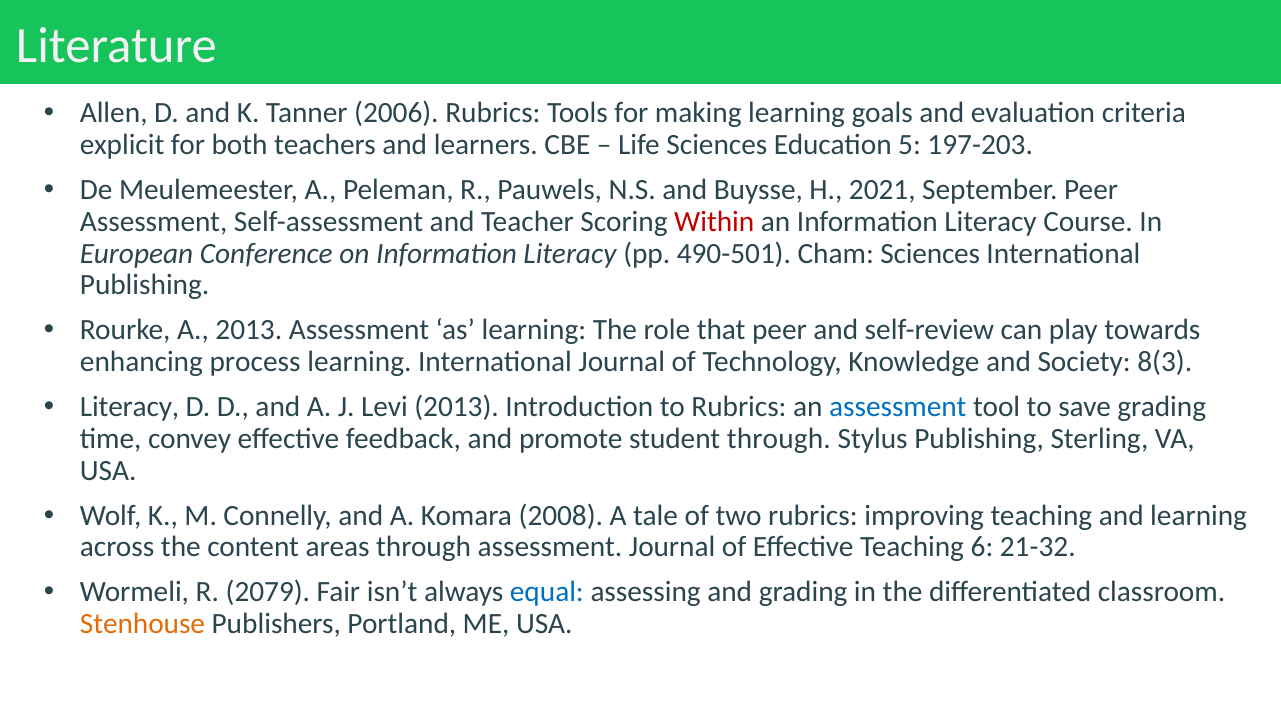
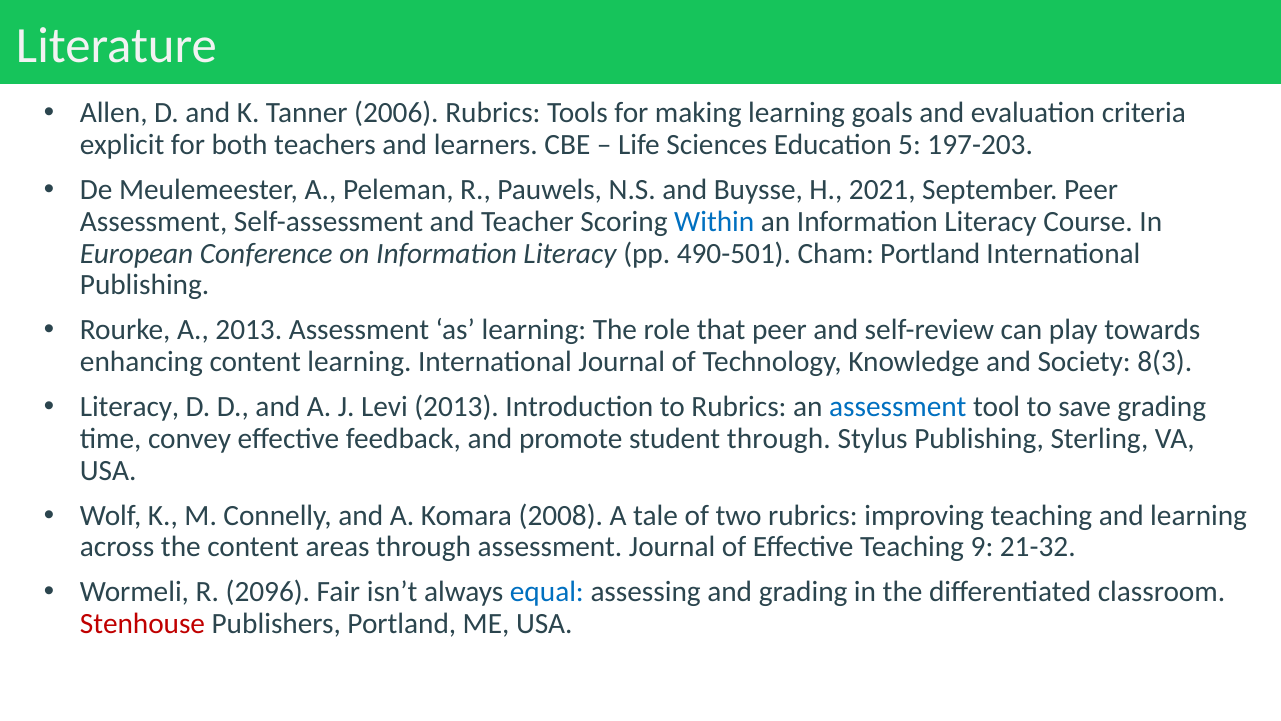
Within colour: red -> blue
Cham Sciences: Sciences -> Portland
enhancing process: process -> content
6: 6 -> 9
2079: 2079 -> 2096
Stenhouse colour: orange -> red
